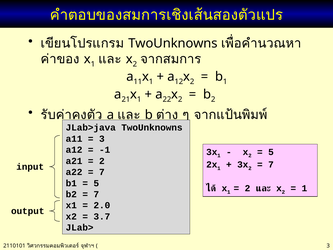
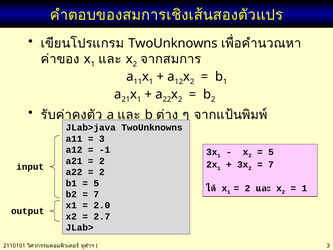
7 at (102, 172): 7 -> 2
3.7: 3.7 -> 2.7
